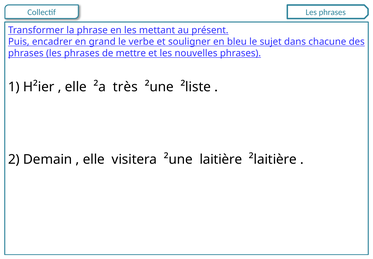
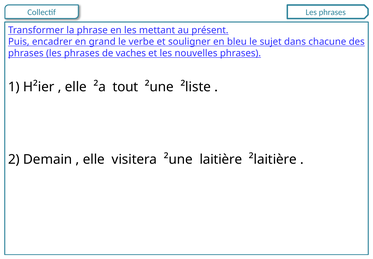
mettre: mettre -> vaches
très: très -> tout
